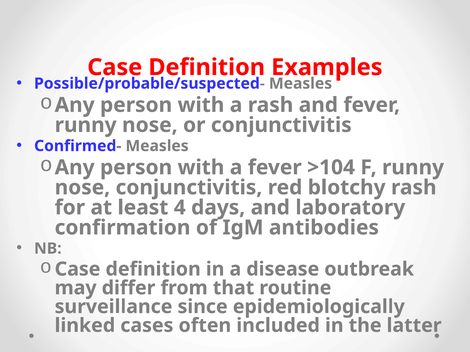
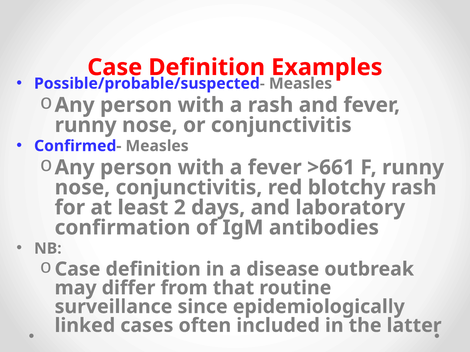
>104: >104 -> >661
4: 4 -> 2
